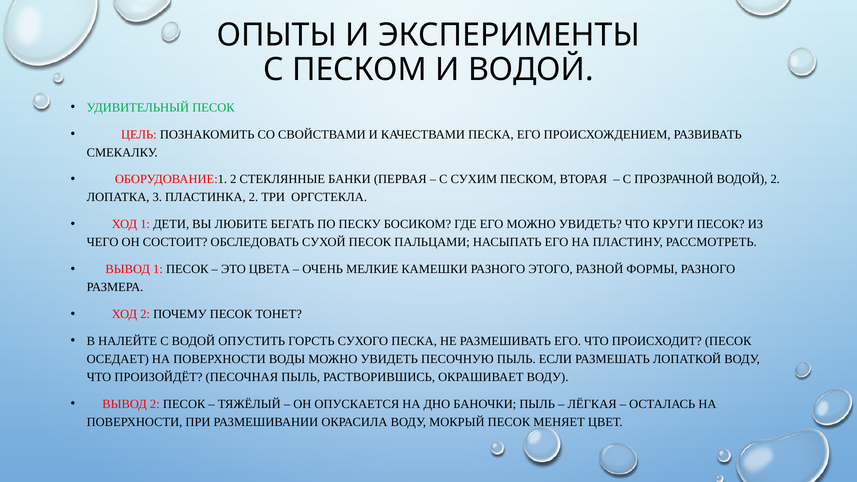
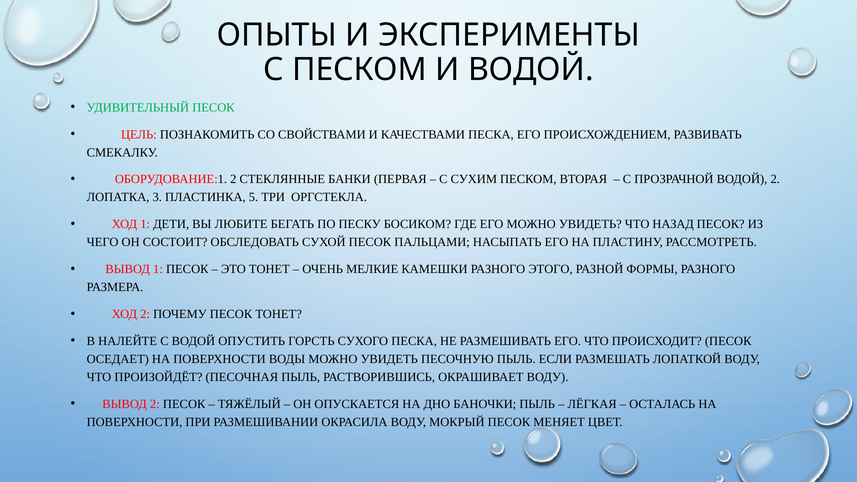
ПЛАСТИНКА 2: 2 -> 5
КРУГИ: КРУГИ -> НАЗАД
ЭТО ЦВЕТА: ЦВЕТА -> ТОНЕТ
